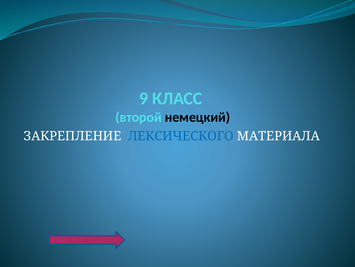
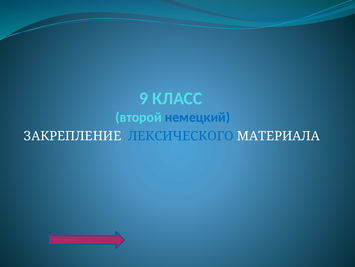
немецкий colour: black -> blue
